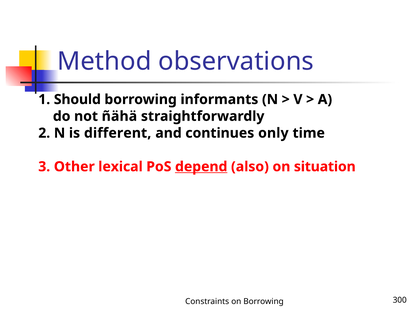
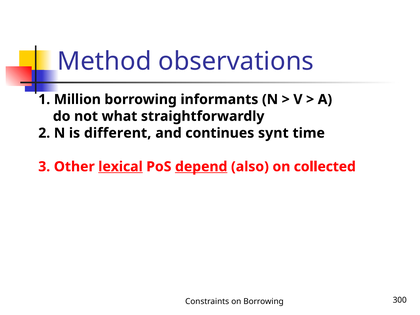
Should: Should -> Million
ñähä: ñähä -> what
only: only -> synt
lexical underline: none -> present
situation: situation -> collected
